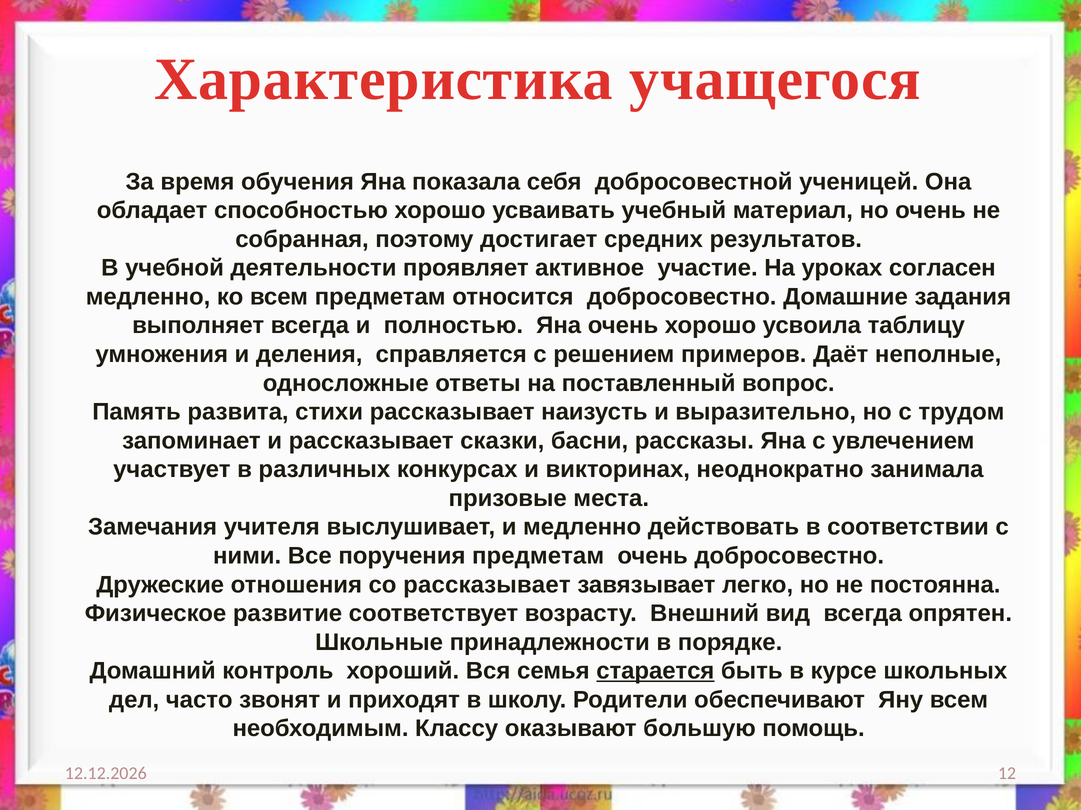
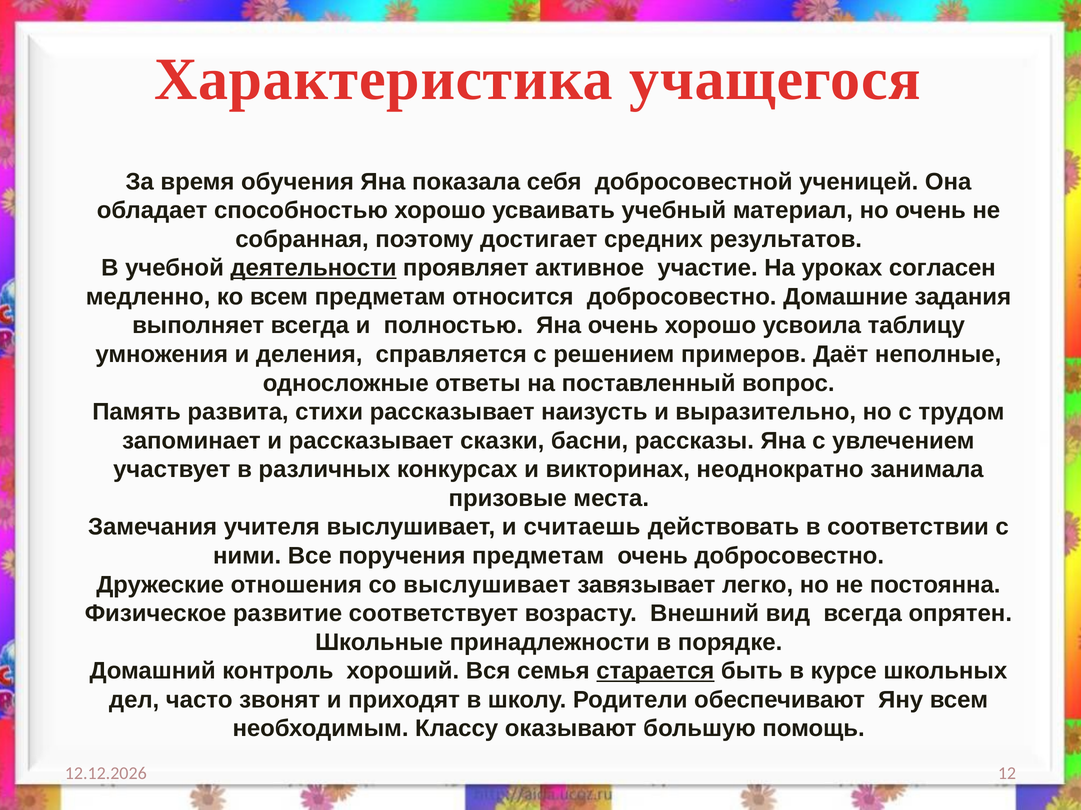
деятельности underline: none -> present
и медленно: медленно -> считаешь
со рассказывает: рассказывает -> выслушивает
